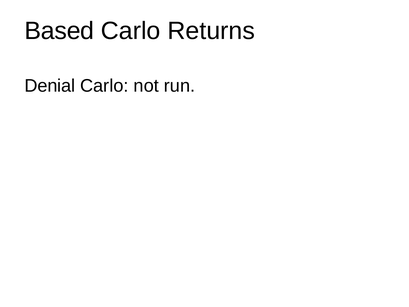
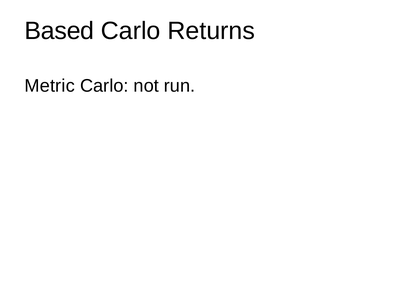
Denial: Denial -> Metric
